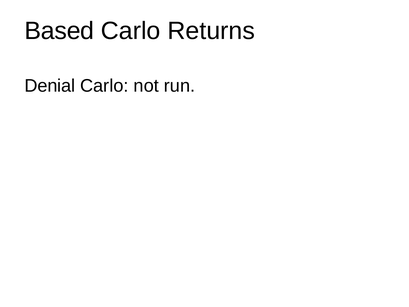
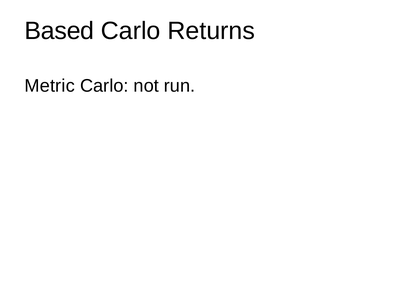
Denial: Denial -> Metric
